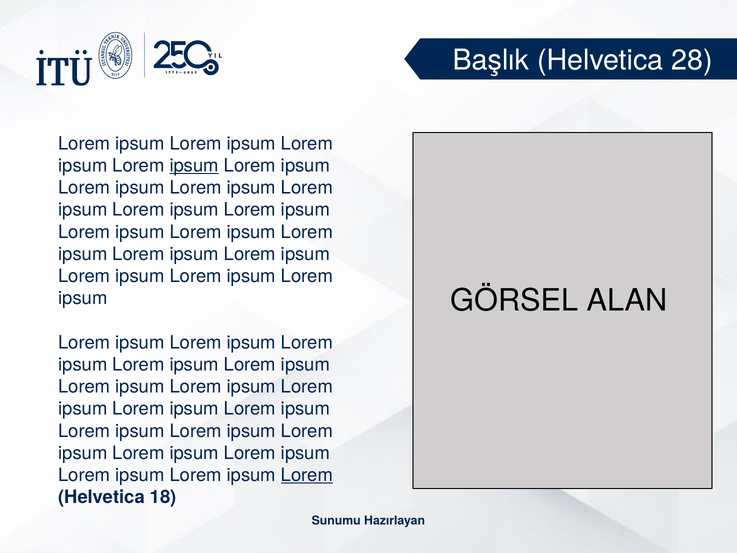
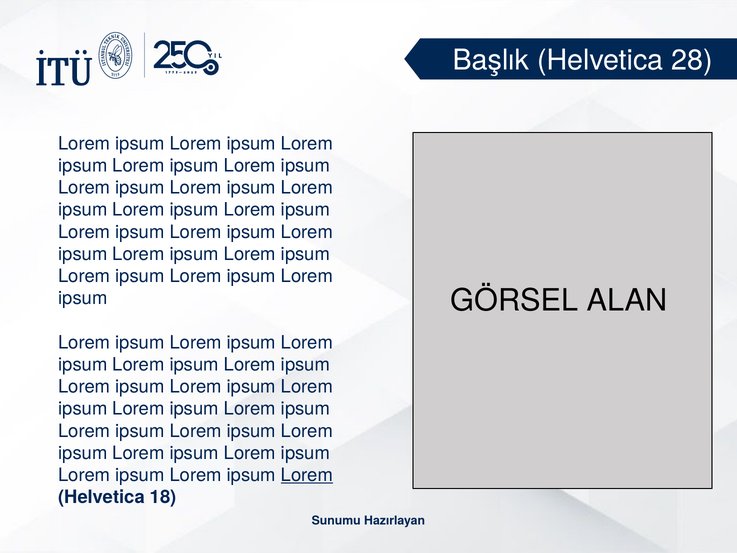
ipsum at (194, 165) underline: present -> none
